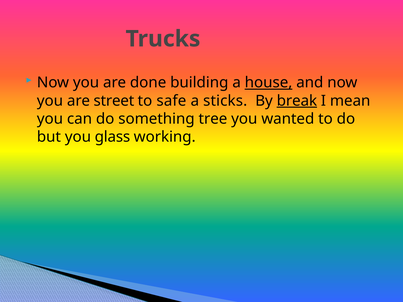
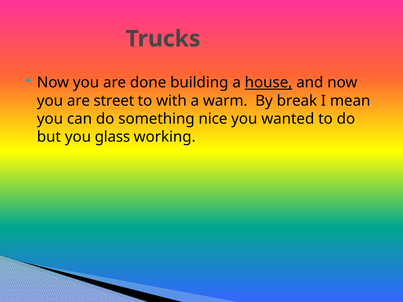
safe: safe -> with
sticks: sticks -> warm
break underline: present -> none
tree: tree -> nice
